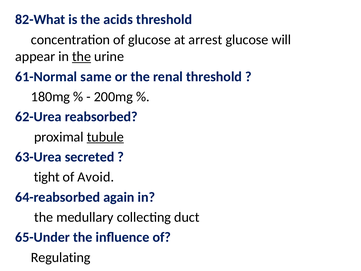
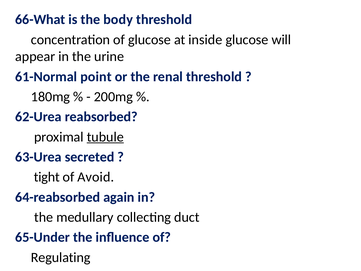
82-What: 82-What -> 66-What
acids: acids -> body
arrest: arrest -> inside
the at (82, 56) underline: present -> none
same: same -> point
